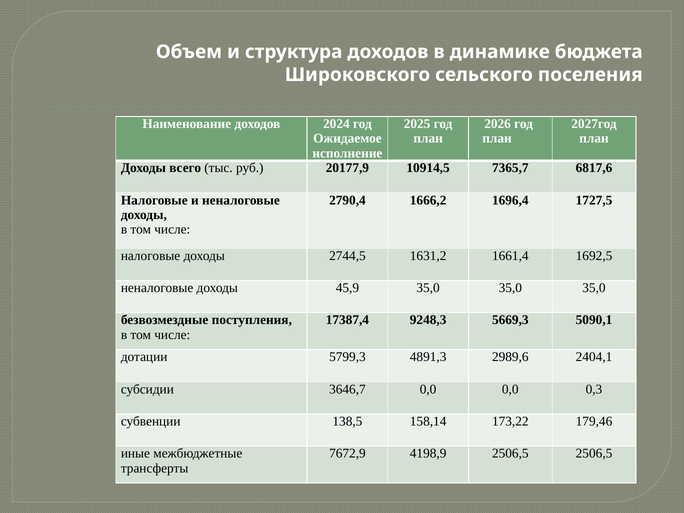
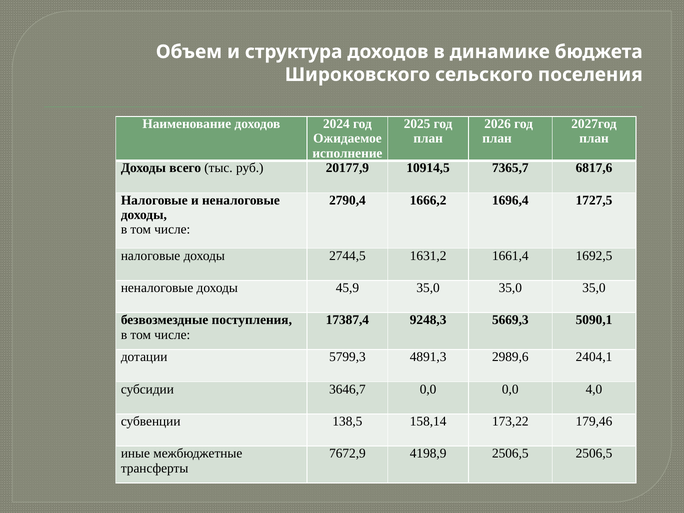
0,3: 0,3 -> 4,0
